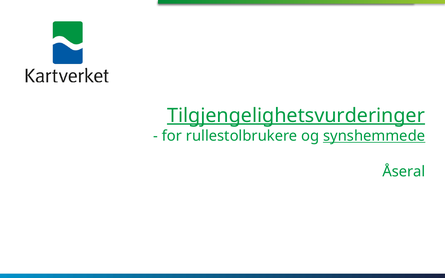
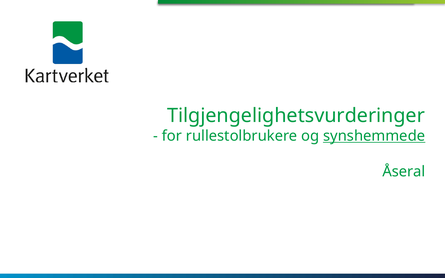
Tilgjengelighetsvurderinger underline: present -> none
